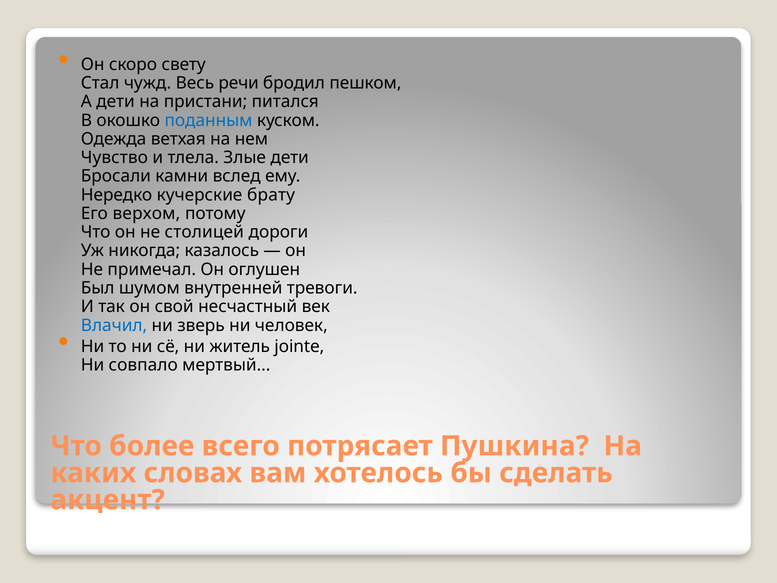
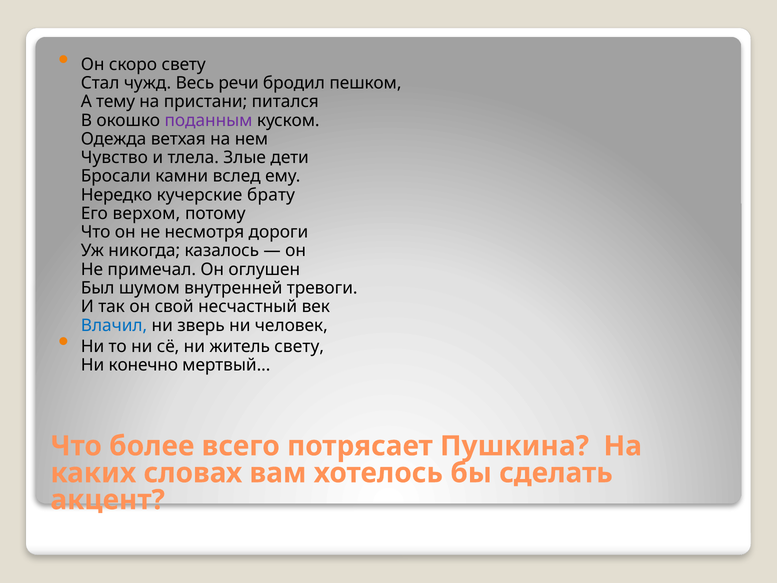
А дети: дети -> тему
поданным colour: blue -> purple
столицей: столицей -> несмотря
житель jointe: jointe -> свету
совпало: совпало -> конечно
